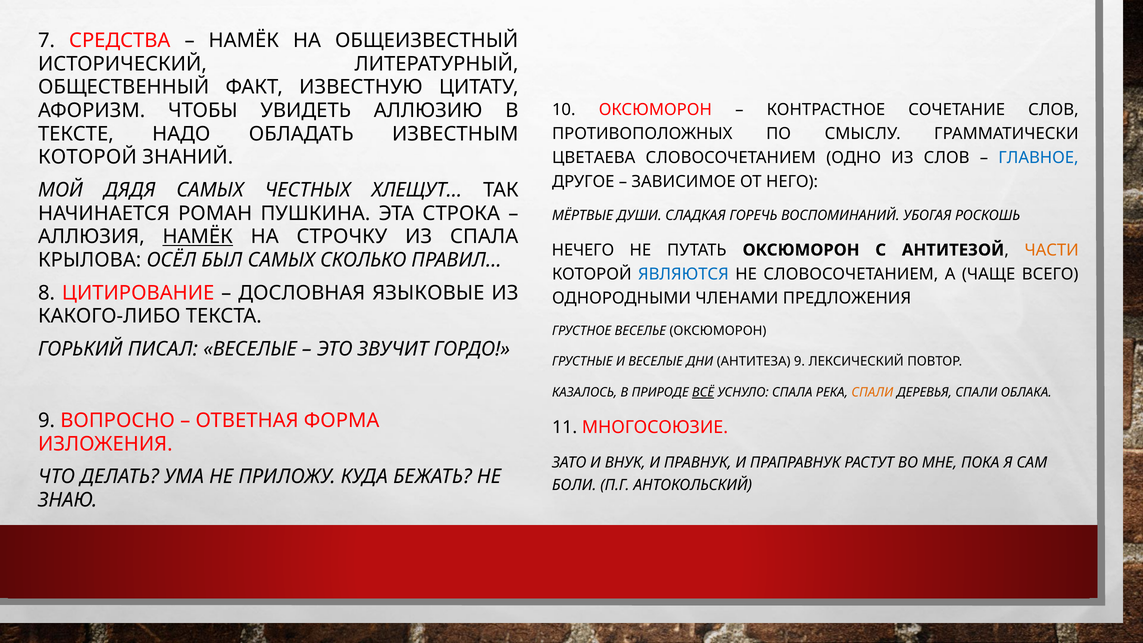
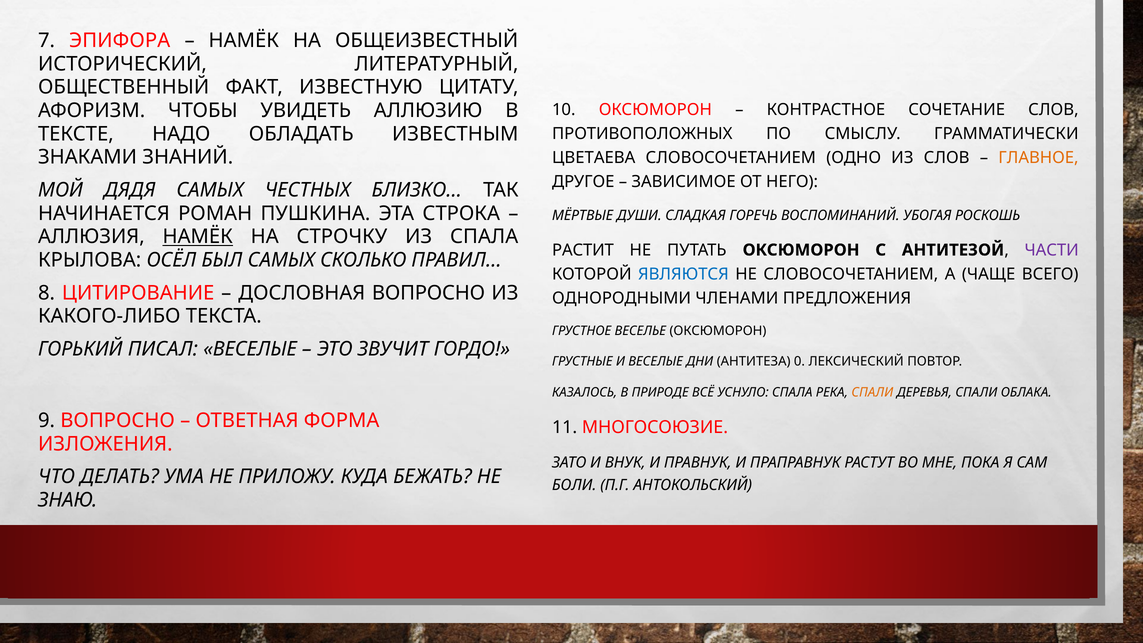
СРЕДСТВА: СРЕДСТВА -> ЭПИФОРА
КОТОРОЙ at (87, 157): КОТОРОЙ -> ЗНАКАМИ
ГЛАВНОЕ colour: blue -> orange
ХЛЕЩУТ…: ХЛЕЩУТ… -> БЛИЗКО…
НЕЧЕГО: НЕЧЕГО -> РАСТИТ
ЧАСТИ colour: orange -> purple
ДОСЛОВНАЯ ЯЗЫКОВЫЕ: ЯЗЫКОВЫЕ -> ВОПРОСНО
АНТИТЕЗА 9: 9 -> 0
ВСЁ underline: present -> none
